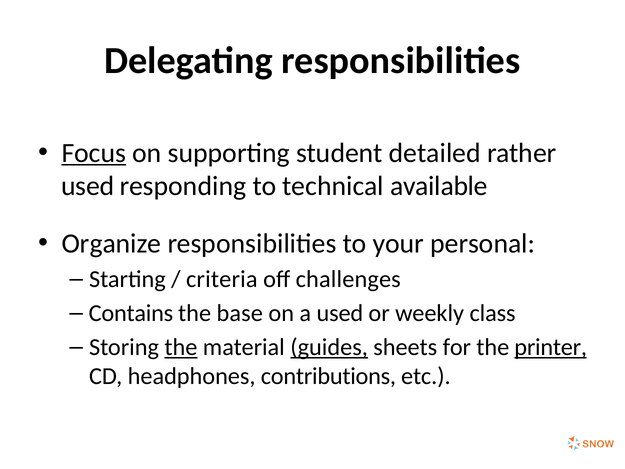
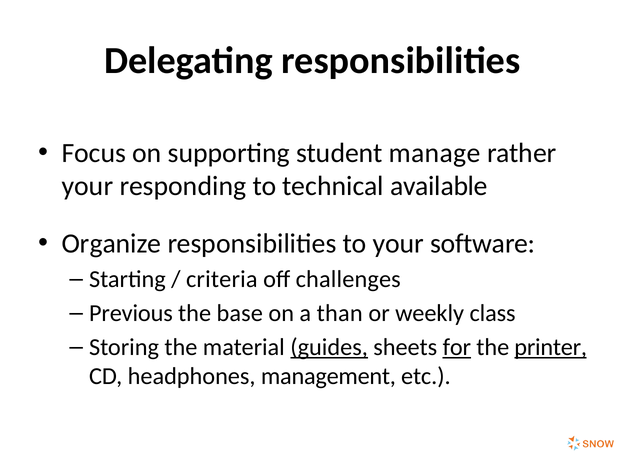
Focus underline: present -> none
detailed: detailed -> manage
used at (88, 186): used -> your
personal: personal -> software
Contains: Contains -> Previous
a used: used -> than
the at (181, 347) underline: present -> none
for underline: none -> present
contributions: contributions -> management
